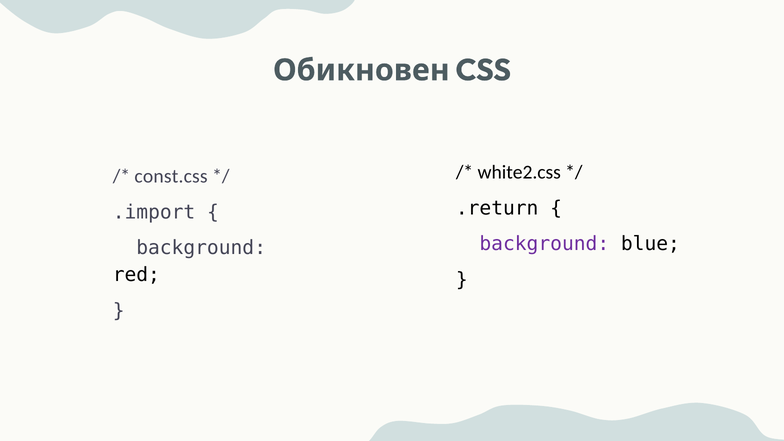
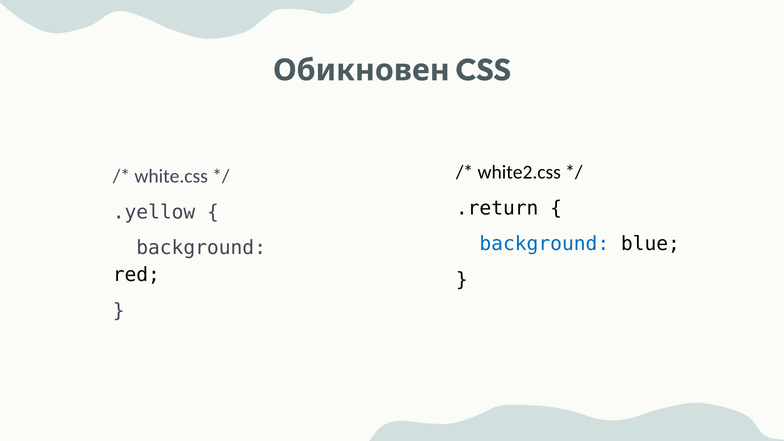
const.css: const.css -> white.css
.import: .import -> .yellow
background at (544, 244) colour: purple -> blue
